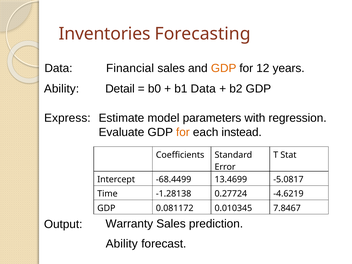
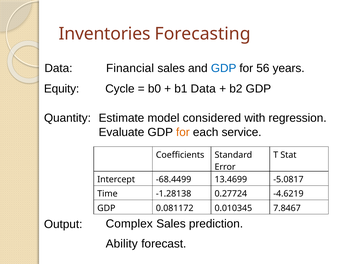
GDP at (224, 68) colour: orange -> blue
12: 12 -> 56
Ability at (62, 89): Ability -> Equity
Detail: Detail -> Cycle
Express: Express -> Quantity
parameters: parameters -> considered
instead: instead -> service
Warranty: Warranty -> Complex
